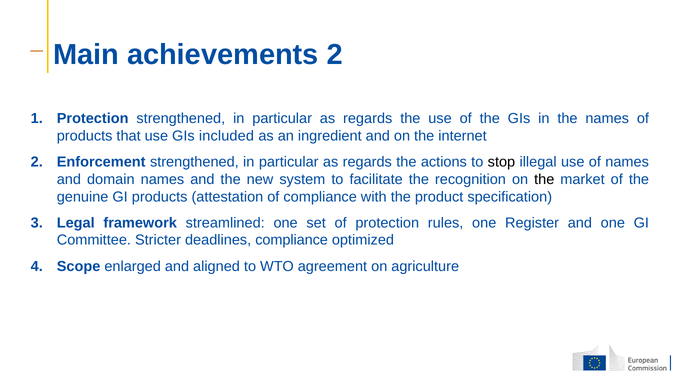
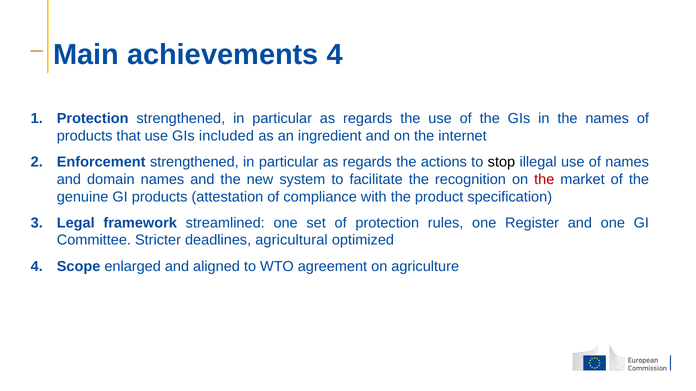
achievements 2: 2 -> 4
the at (544, 180) colour: black -> red
deadlines compliance: compliance -> agricultural
